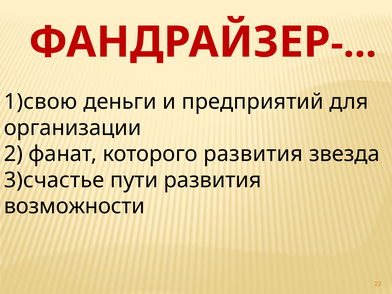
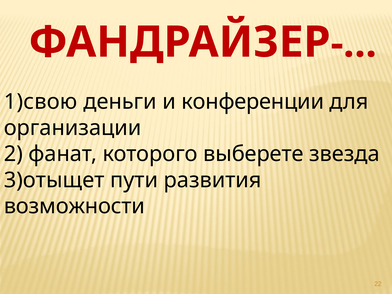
предприятий: предприятий -> конференции
которого развития: развития -> выберете
3)счастье: 3)счастье -> 3)отыщет
